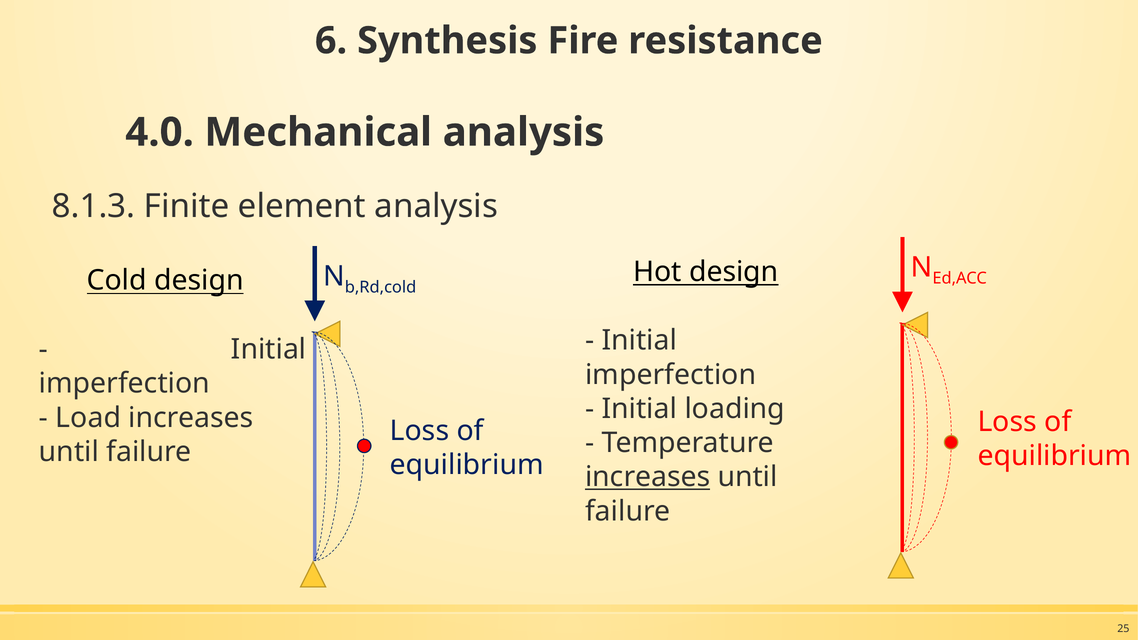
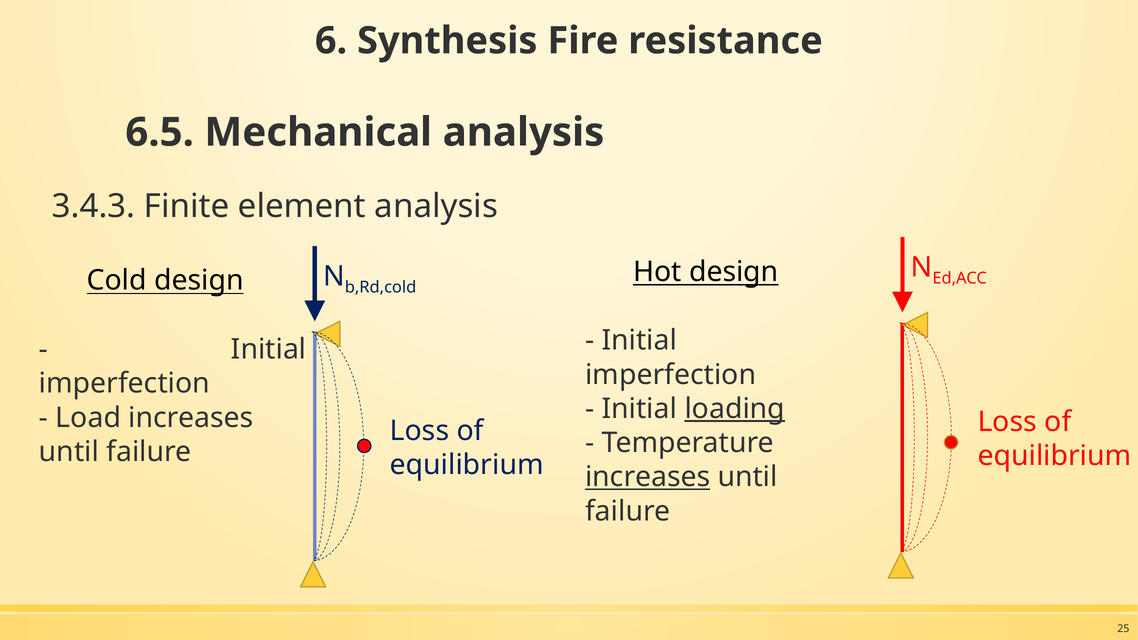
4.0: 4.0 -> 6.5
8.1.3: 8.1.3 -> 3.4.3
loading underline: none -> present
